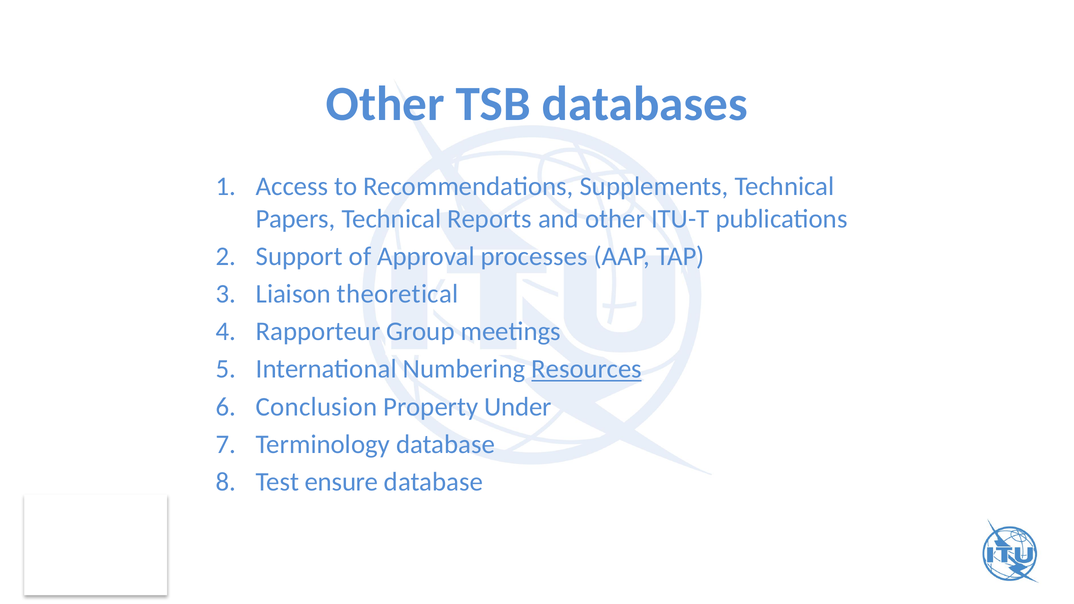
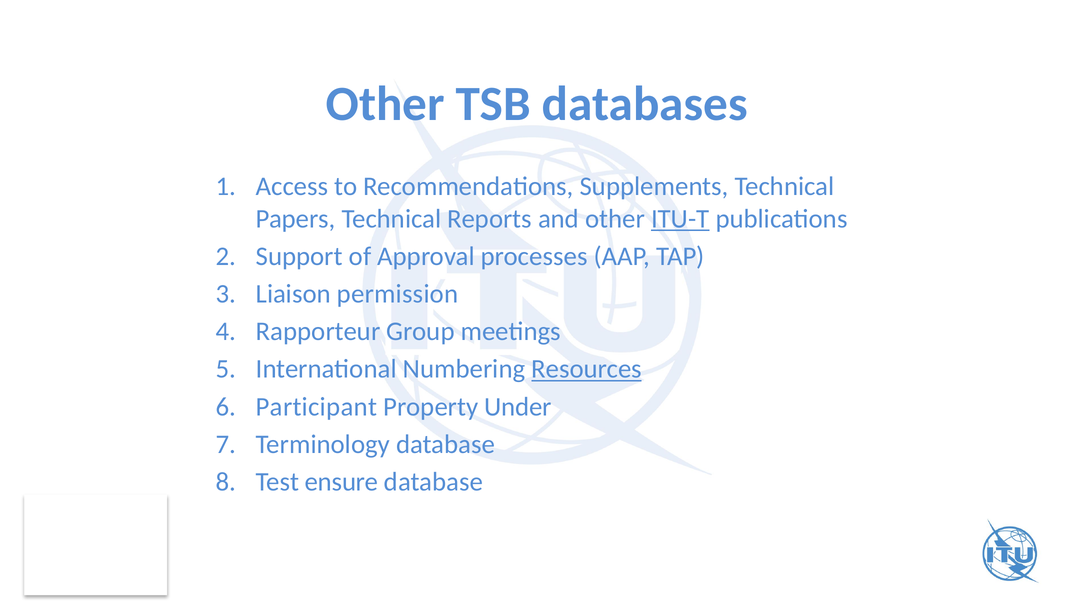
ITU-T underline: none -> present
theoretical: theoretical -> permission
Conclusion: Conclusion -> Participant
